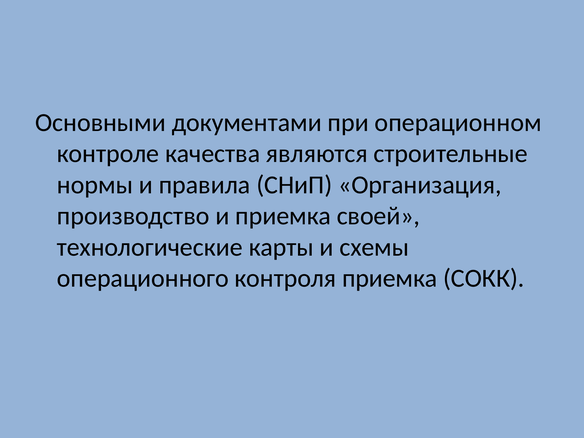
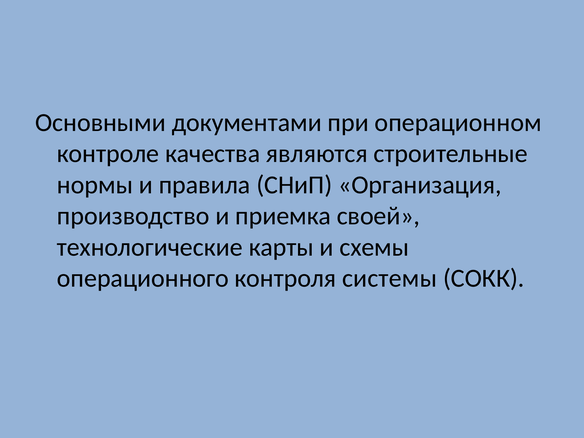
контроля приемка: приемка -> системы
